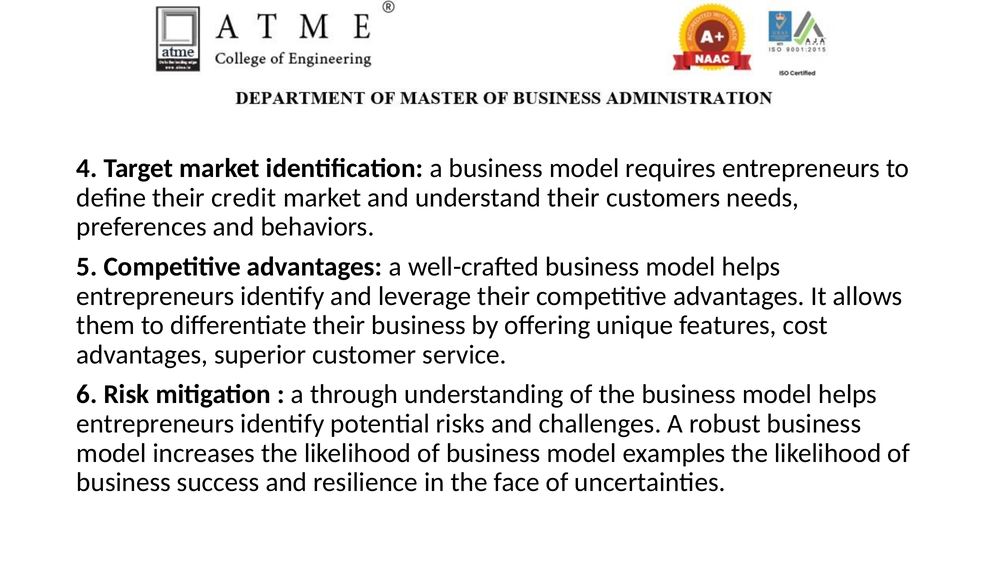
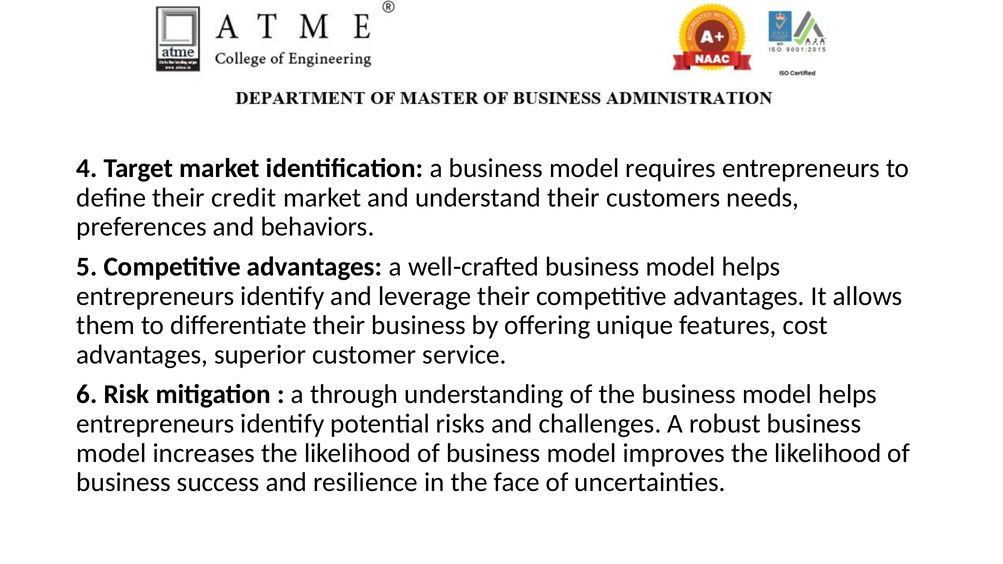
examples: examples -> improves
